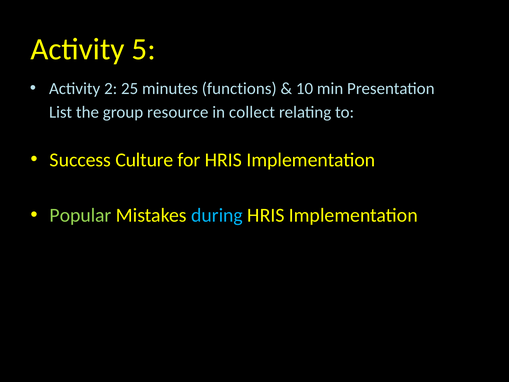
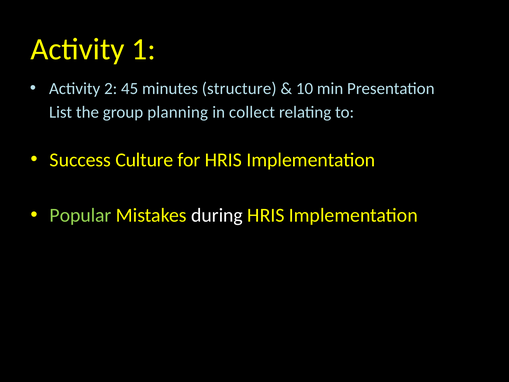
5: 5 -> 1
25: 25 -> 45
functions: functions -> structure
resource: resource -> planning
during colour: light blue -> white
